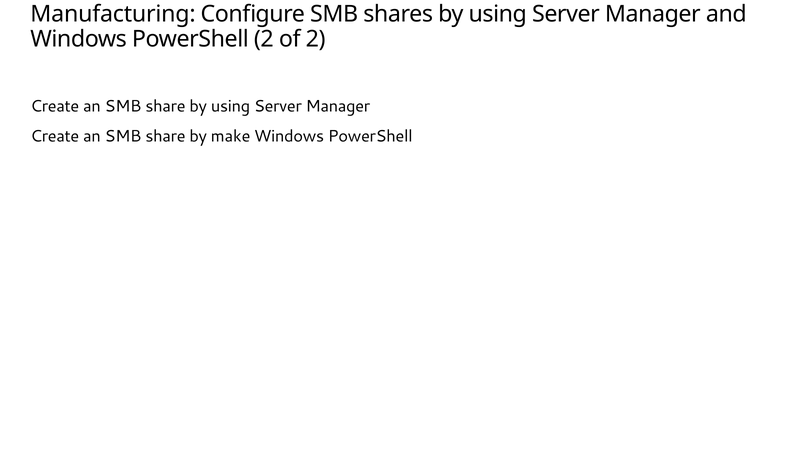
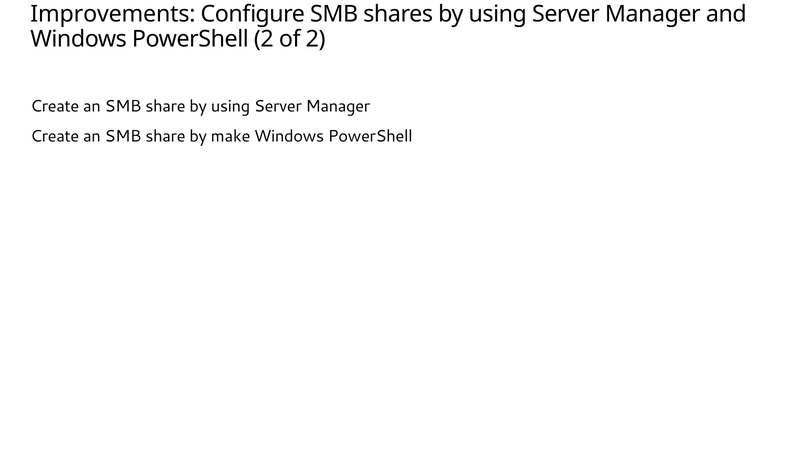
Manufacturing: Manufacturing -> Improvements
